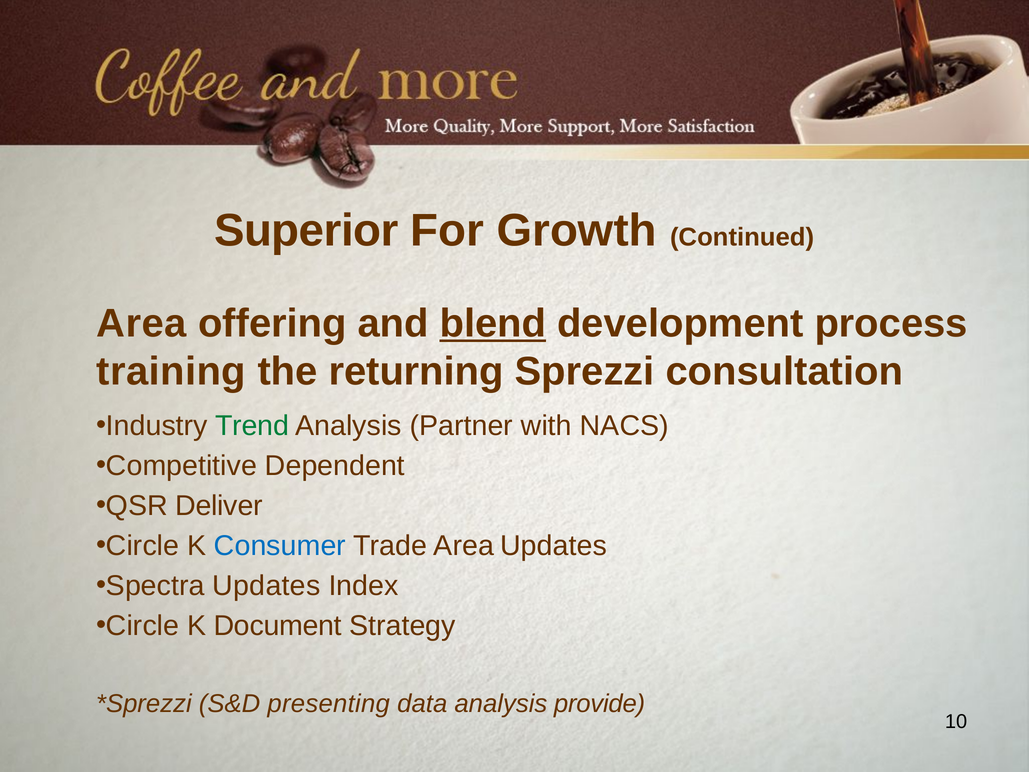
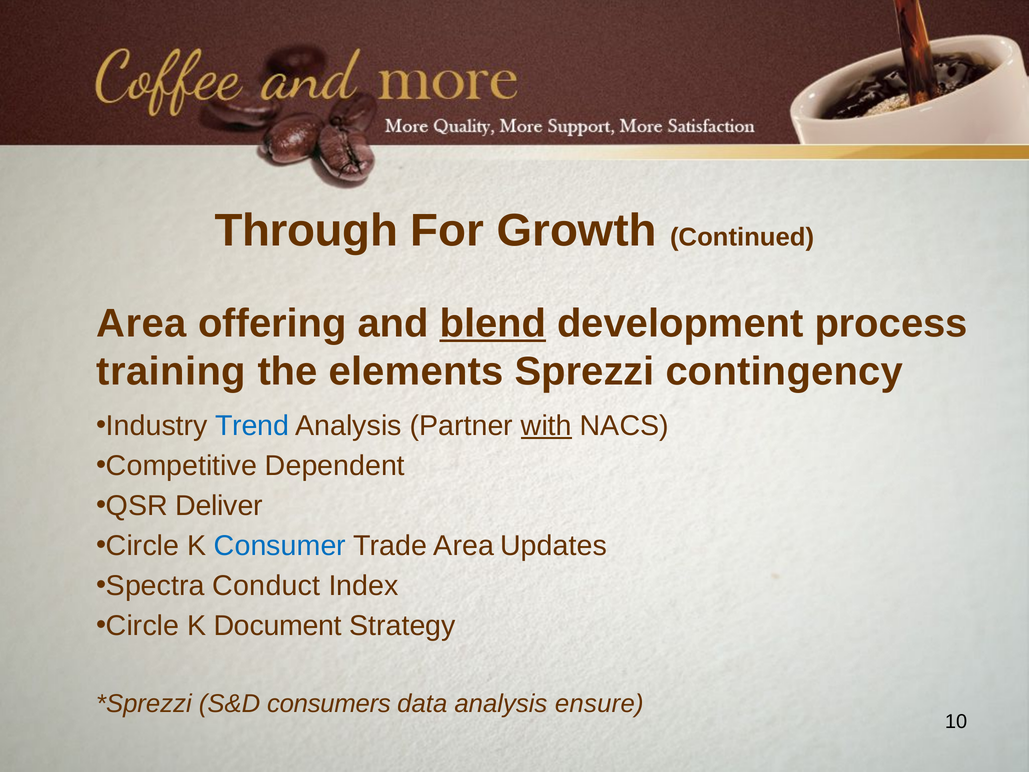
Superior: Superior -> Through
returning: returning -> elements
consultation: consultation -> contingency
Trend colour: green -> blue
with underline: none -> present
Spectra Updates: Updates -> Conduct
presenting: presenting -> consumers
provide: provide -> ensure
